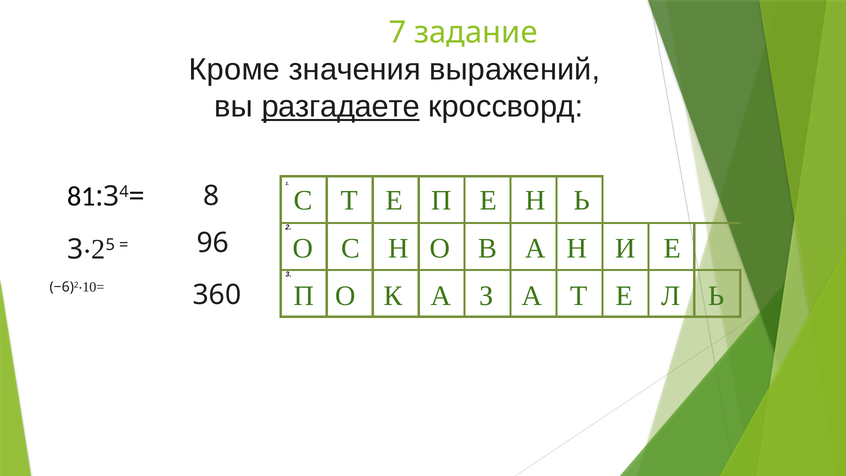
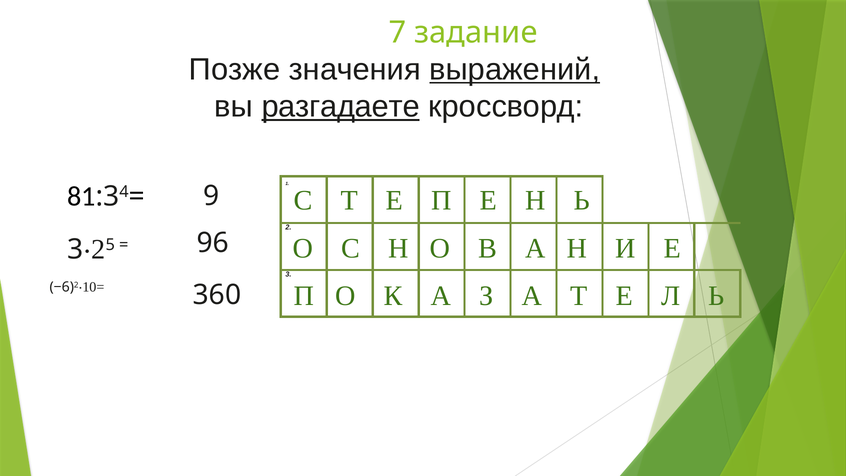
Кроме: Кроме -> Позже
выражений underline: none -> present
8: 8 -> 9
